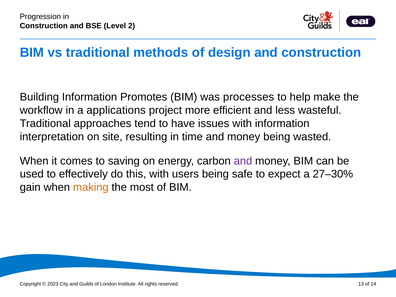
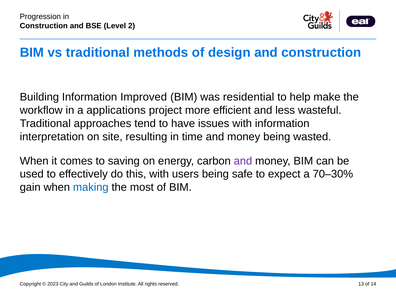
Promotes: Promotes -> Improved
processes: processes -> residential
27–30%: 27–30% -> 70–30%
making colour: orange -> blue
